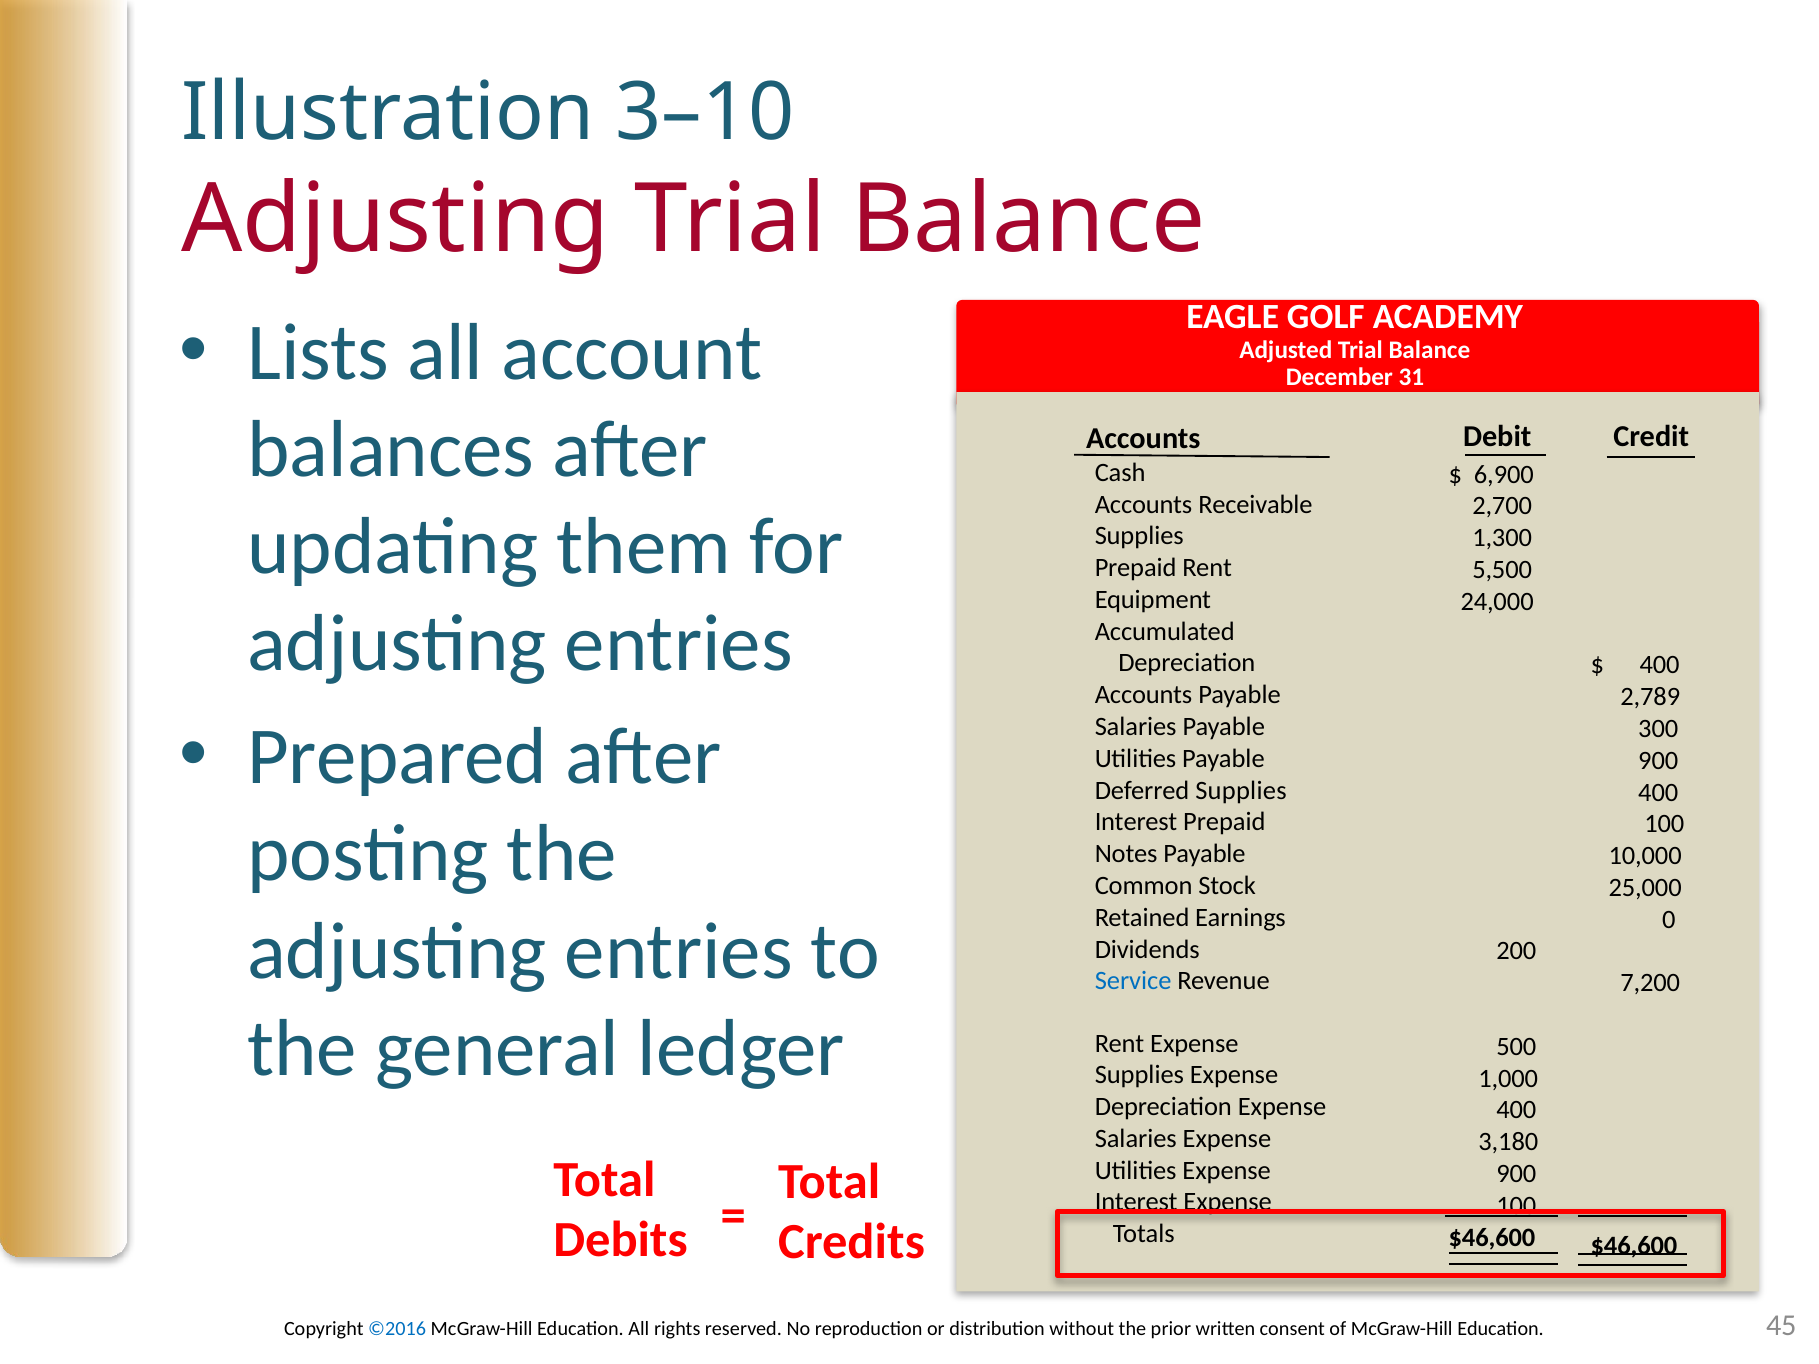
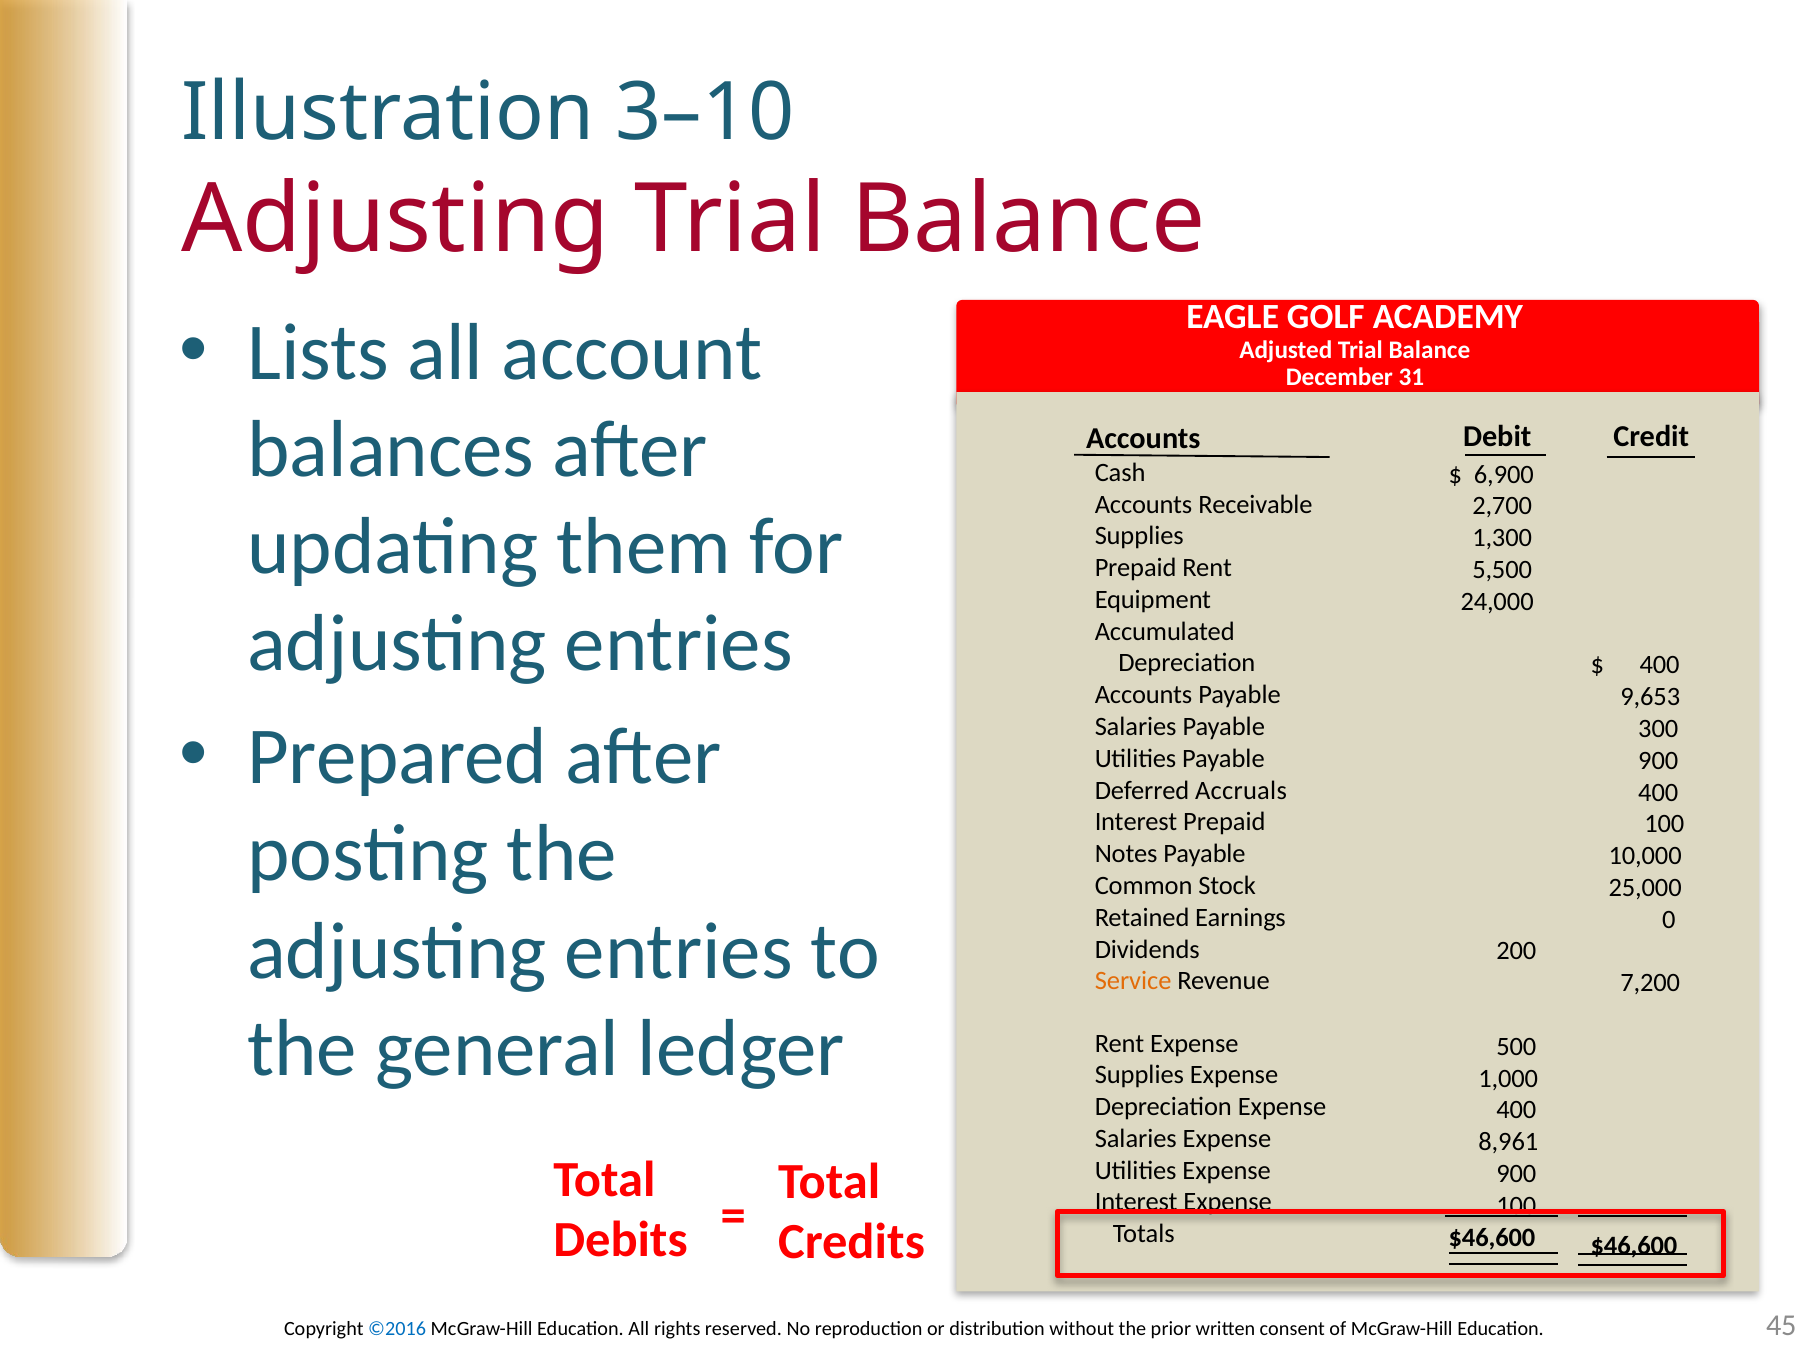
2,789: 2,789 -> 9,653
Deferred Supplies: Supplies -> Accruals
Service colour: blue -> orange
3,180: 3,180 -> 8,961
